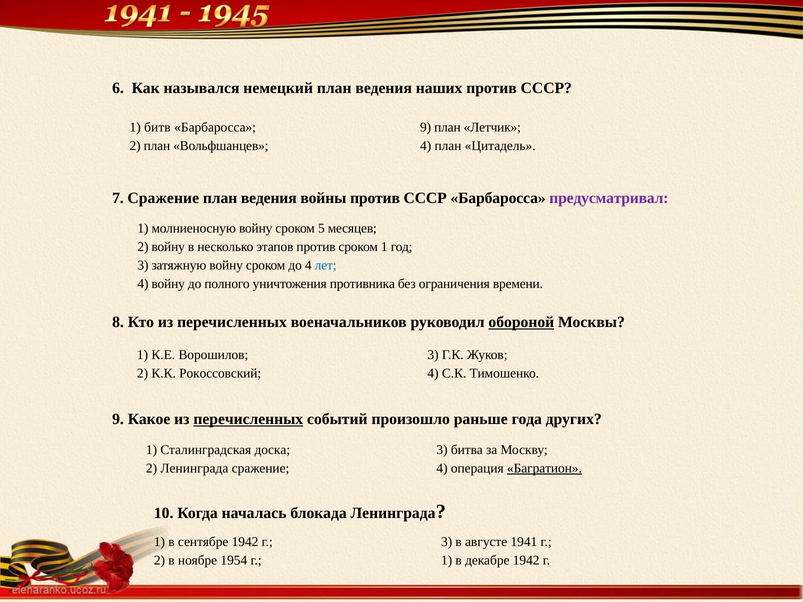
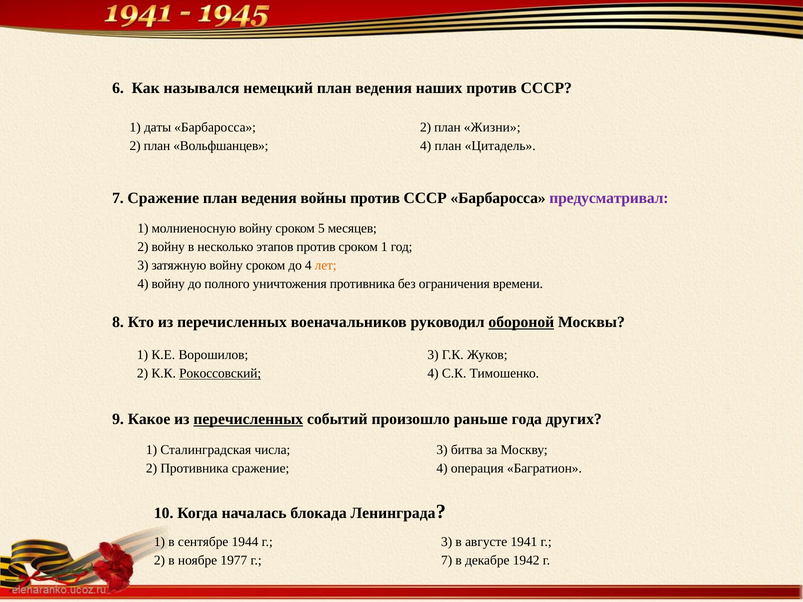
битв: битв -> даты
Барбаросса 9: 9 -> 2
Летчик: Летчик -> Жизни
лет colour: blue -> orange
Рокоссовский underline: none -> present
доска: доска -> числа
2 Ленинграда: Ленинграда -> Противника
Багратион underline: present -> none
сентябре 1942: 1942 -> 1944
1954: 1954 -> 1977
г 1: 1 -> 7
